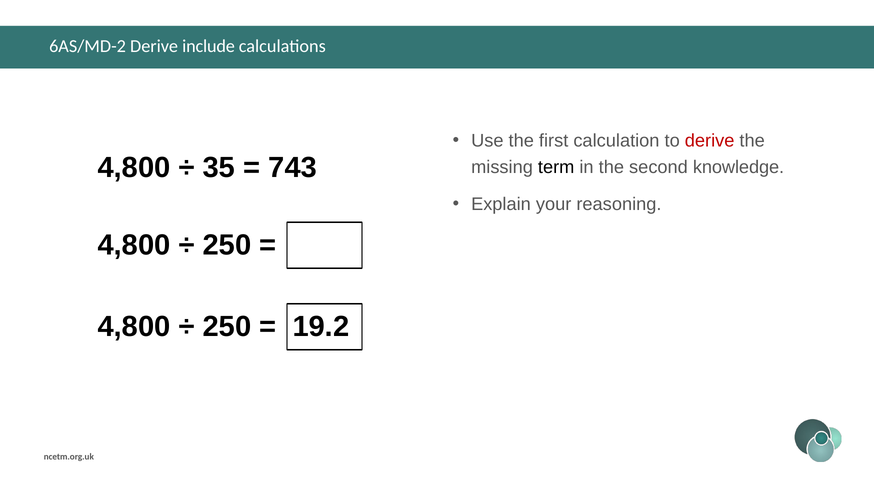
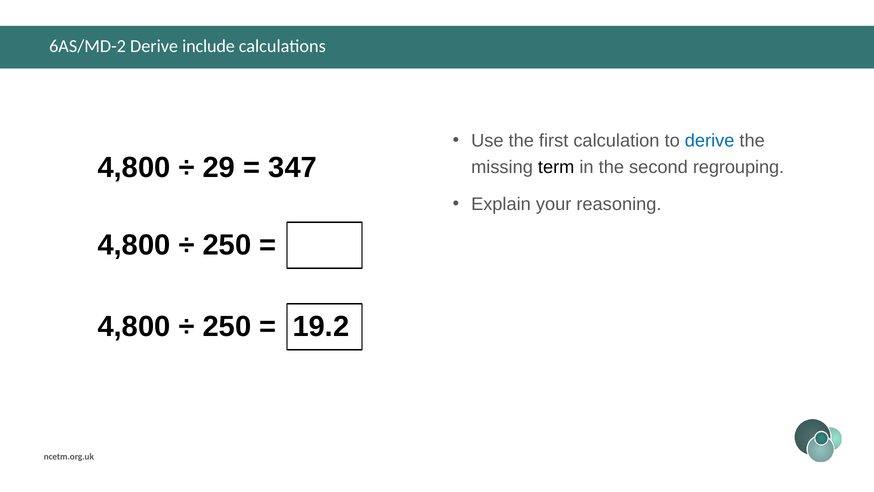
derive at (710, 141) colour: red -> blue
35: 35 -> 29
743: 743 -> 347
knowledge: knowledge -> regrouping
